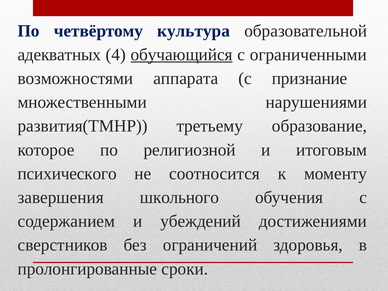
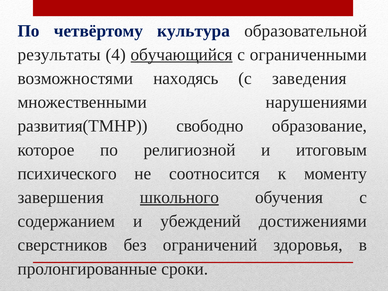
адекватных: адекватных -> результаты
аппарата: аппарата -> находясь
признание: признание -> заведения
третьему: третьему -> свободно
школьного underline: none -> present
